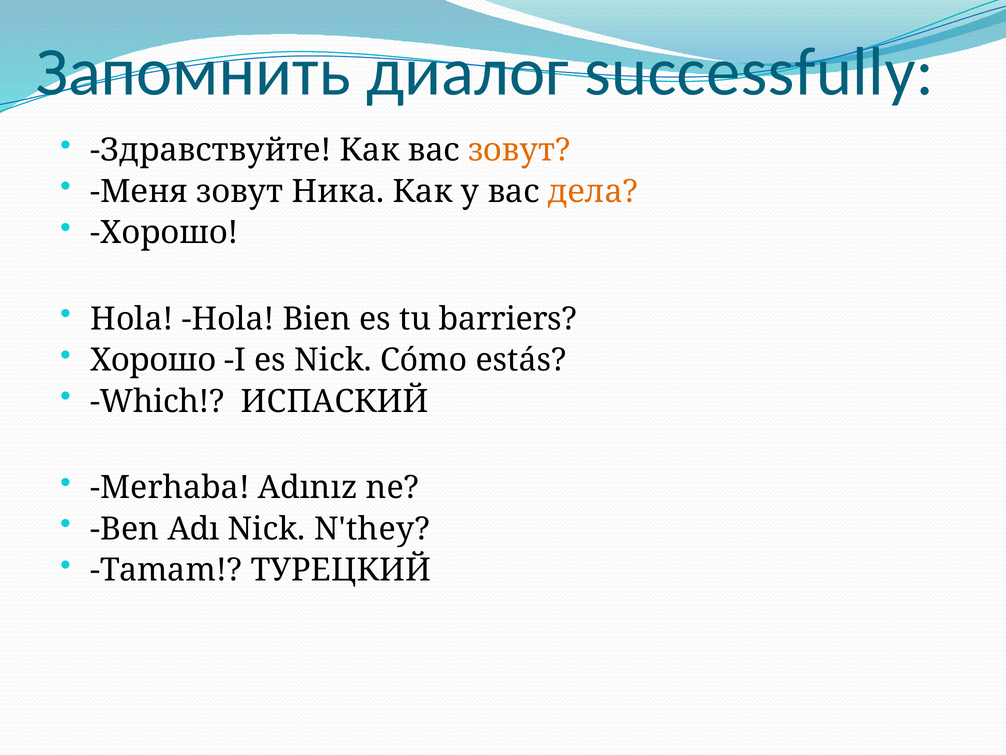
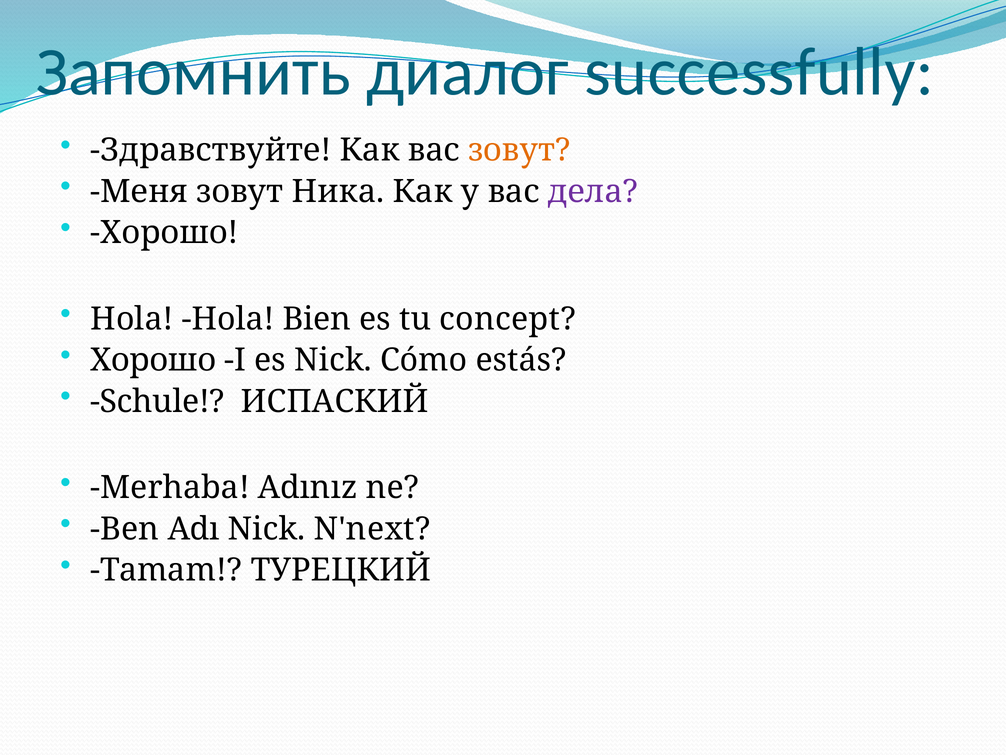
дела colour: orange -> purple
barriers: barriers -> concept
Which: Which -> Schule
N'they: N'they -> N'next
